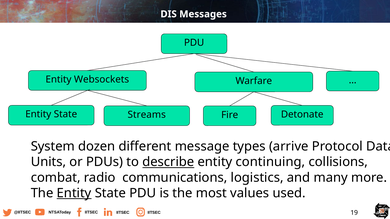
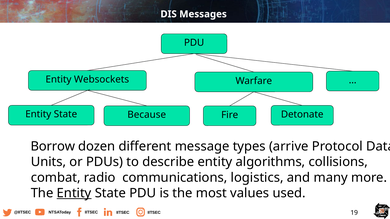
Streams: Streams -> Because
System: System -> Borrow
describe underline: present -> none
continuing: continuing -> algorithms
